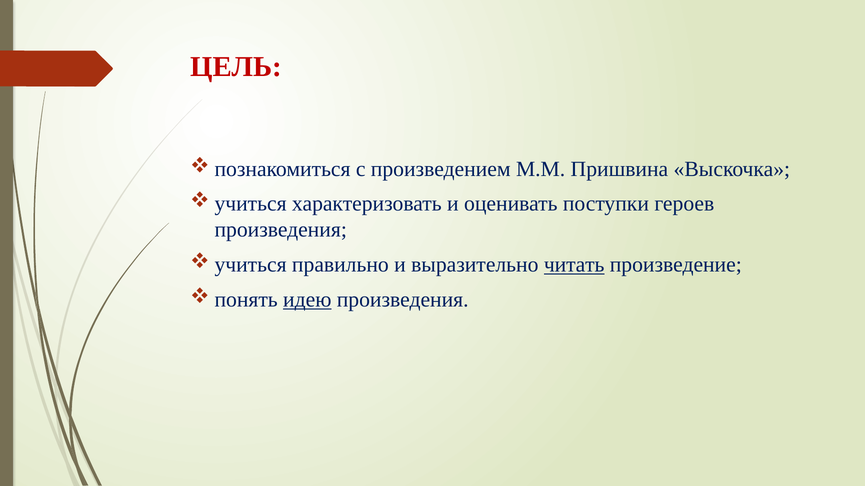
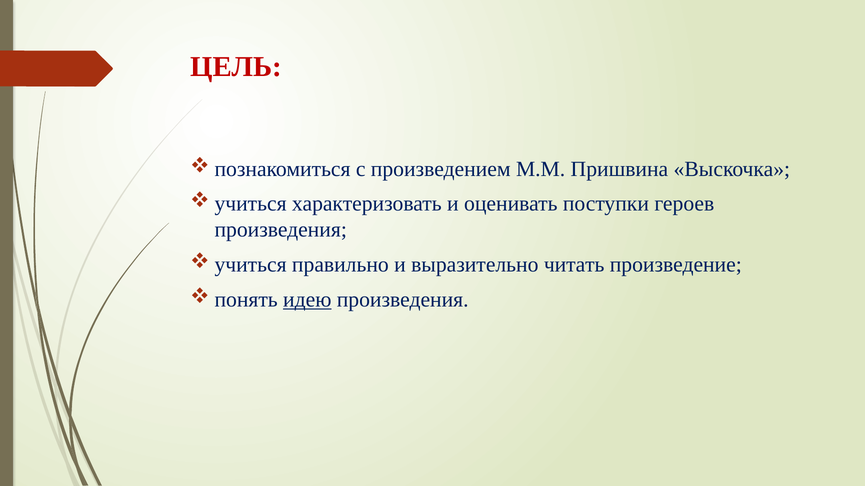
читать underline: present -> none
